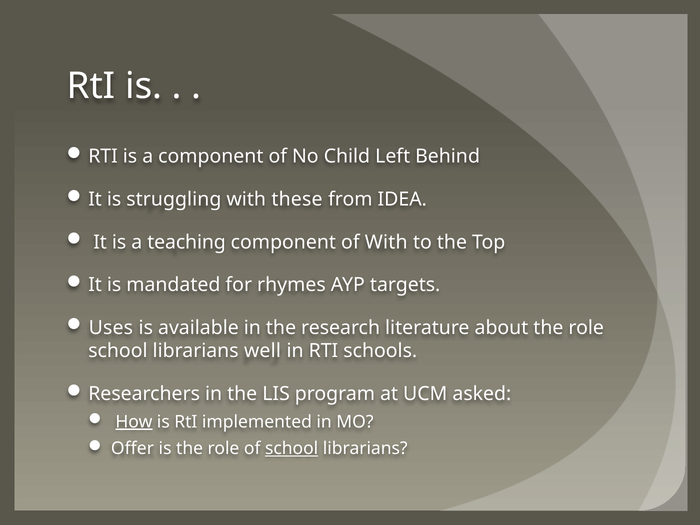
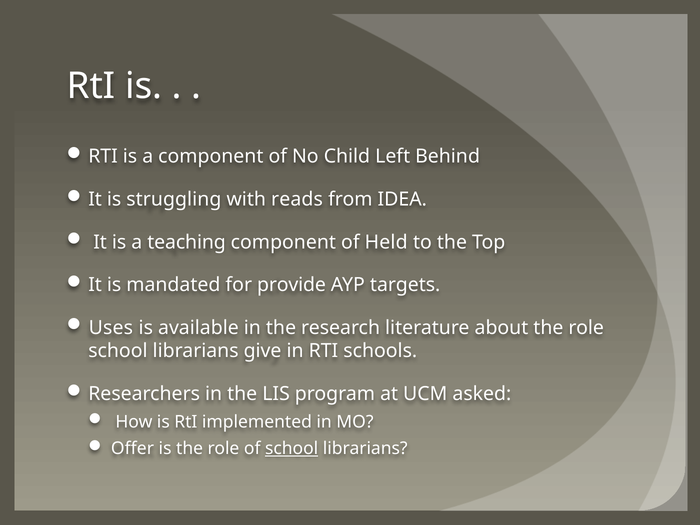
these: these -> reads
of With: With -> Held
rhymes: rhymes -> provide
well: well -> give
How underline: present -> none
